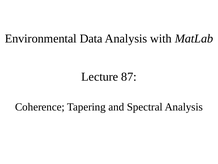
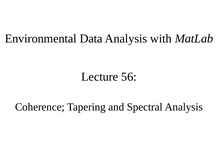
87: 87 -> 56
